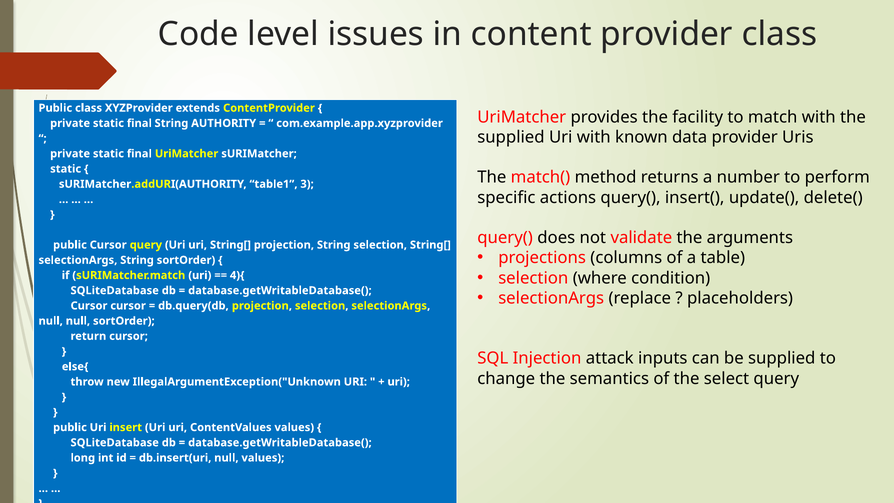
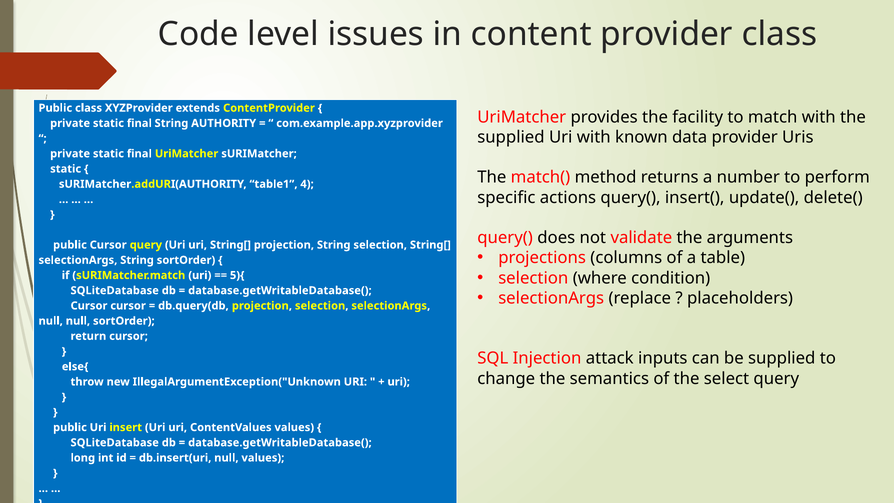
3: 3 -> 4
4){: 4){ -> 5){
